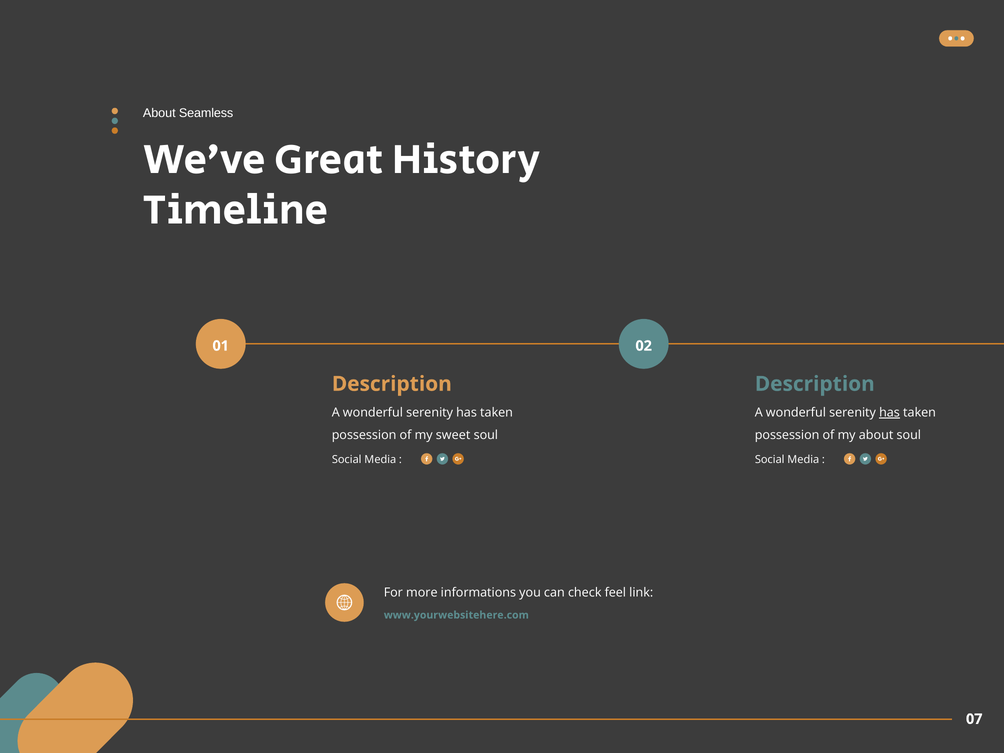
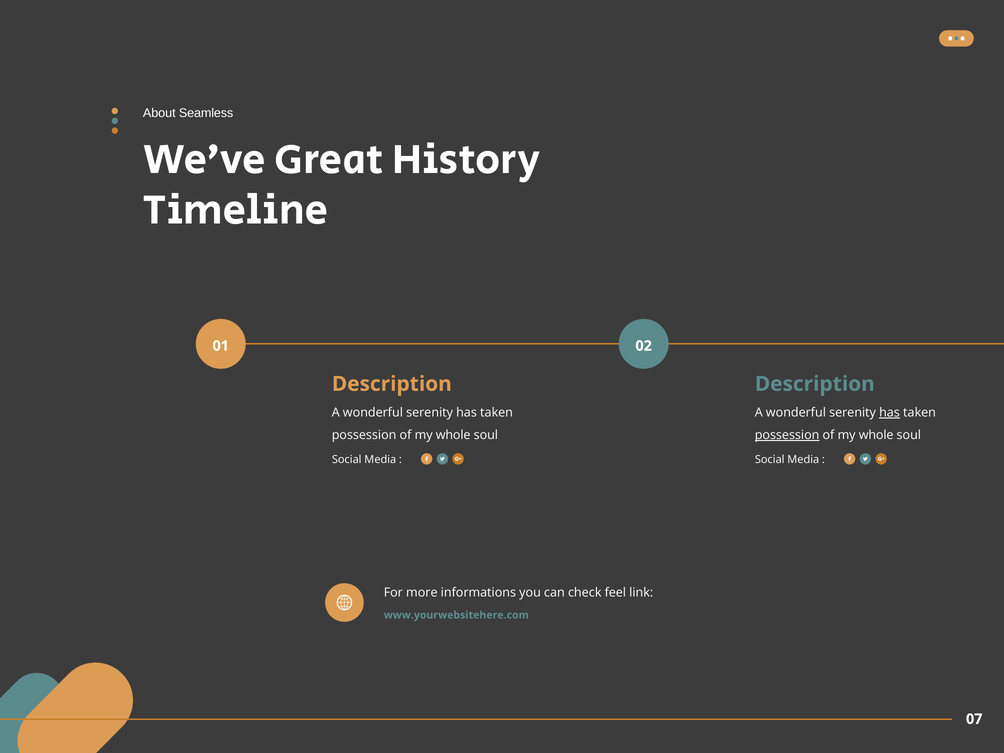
sweet at (453, 435): sweet -> whole
possession at (787, 435) underline: none -> present
about at (876, 435): about -> whole
